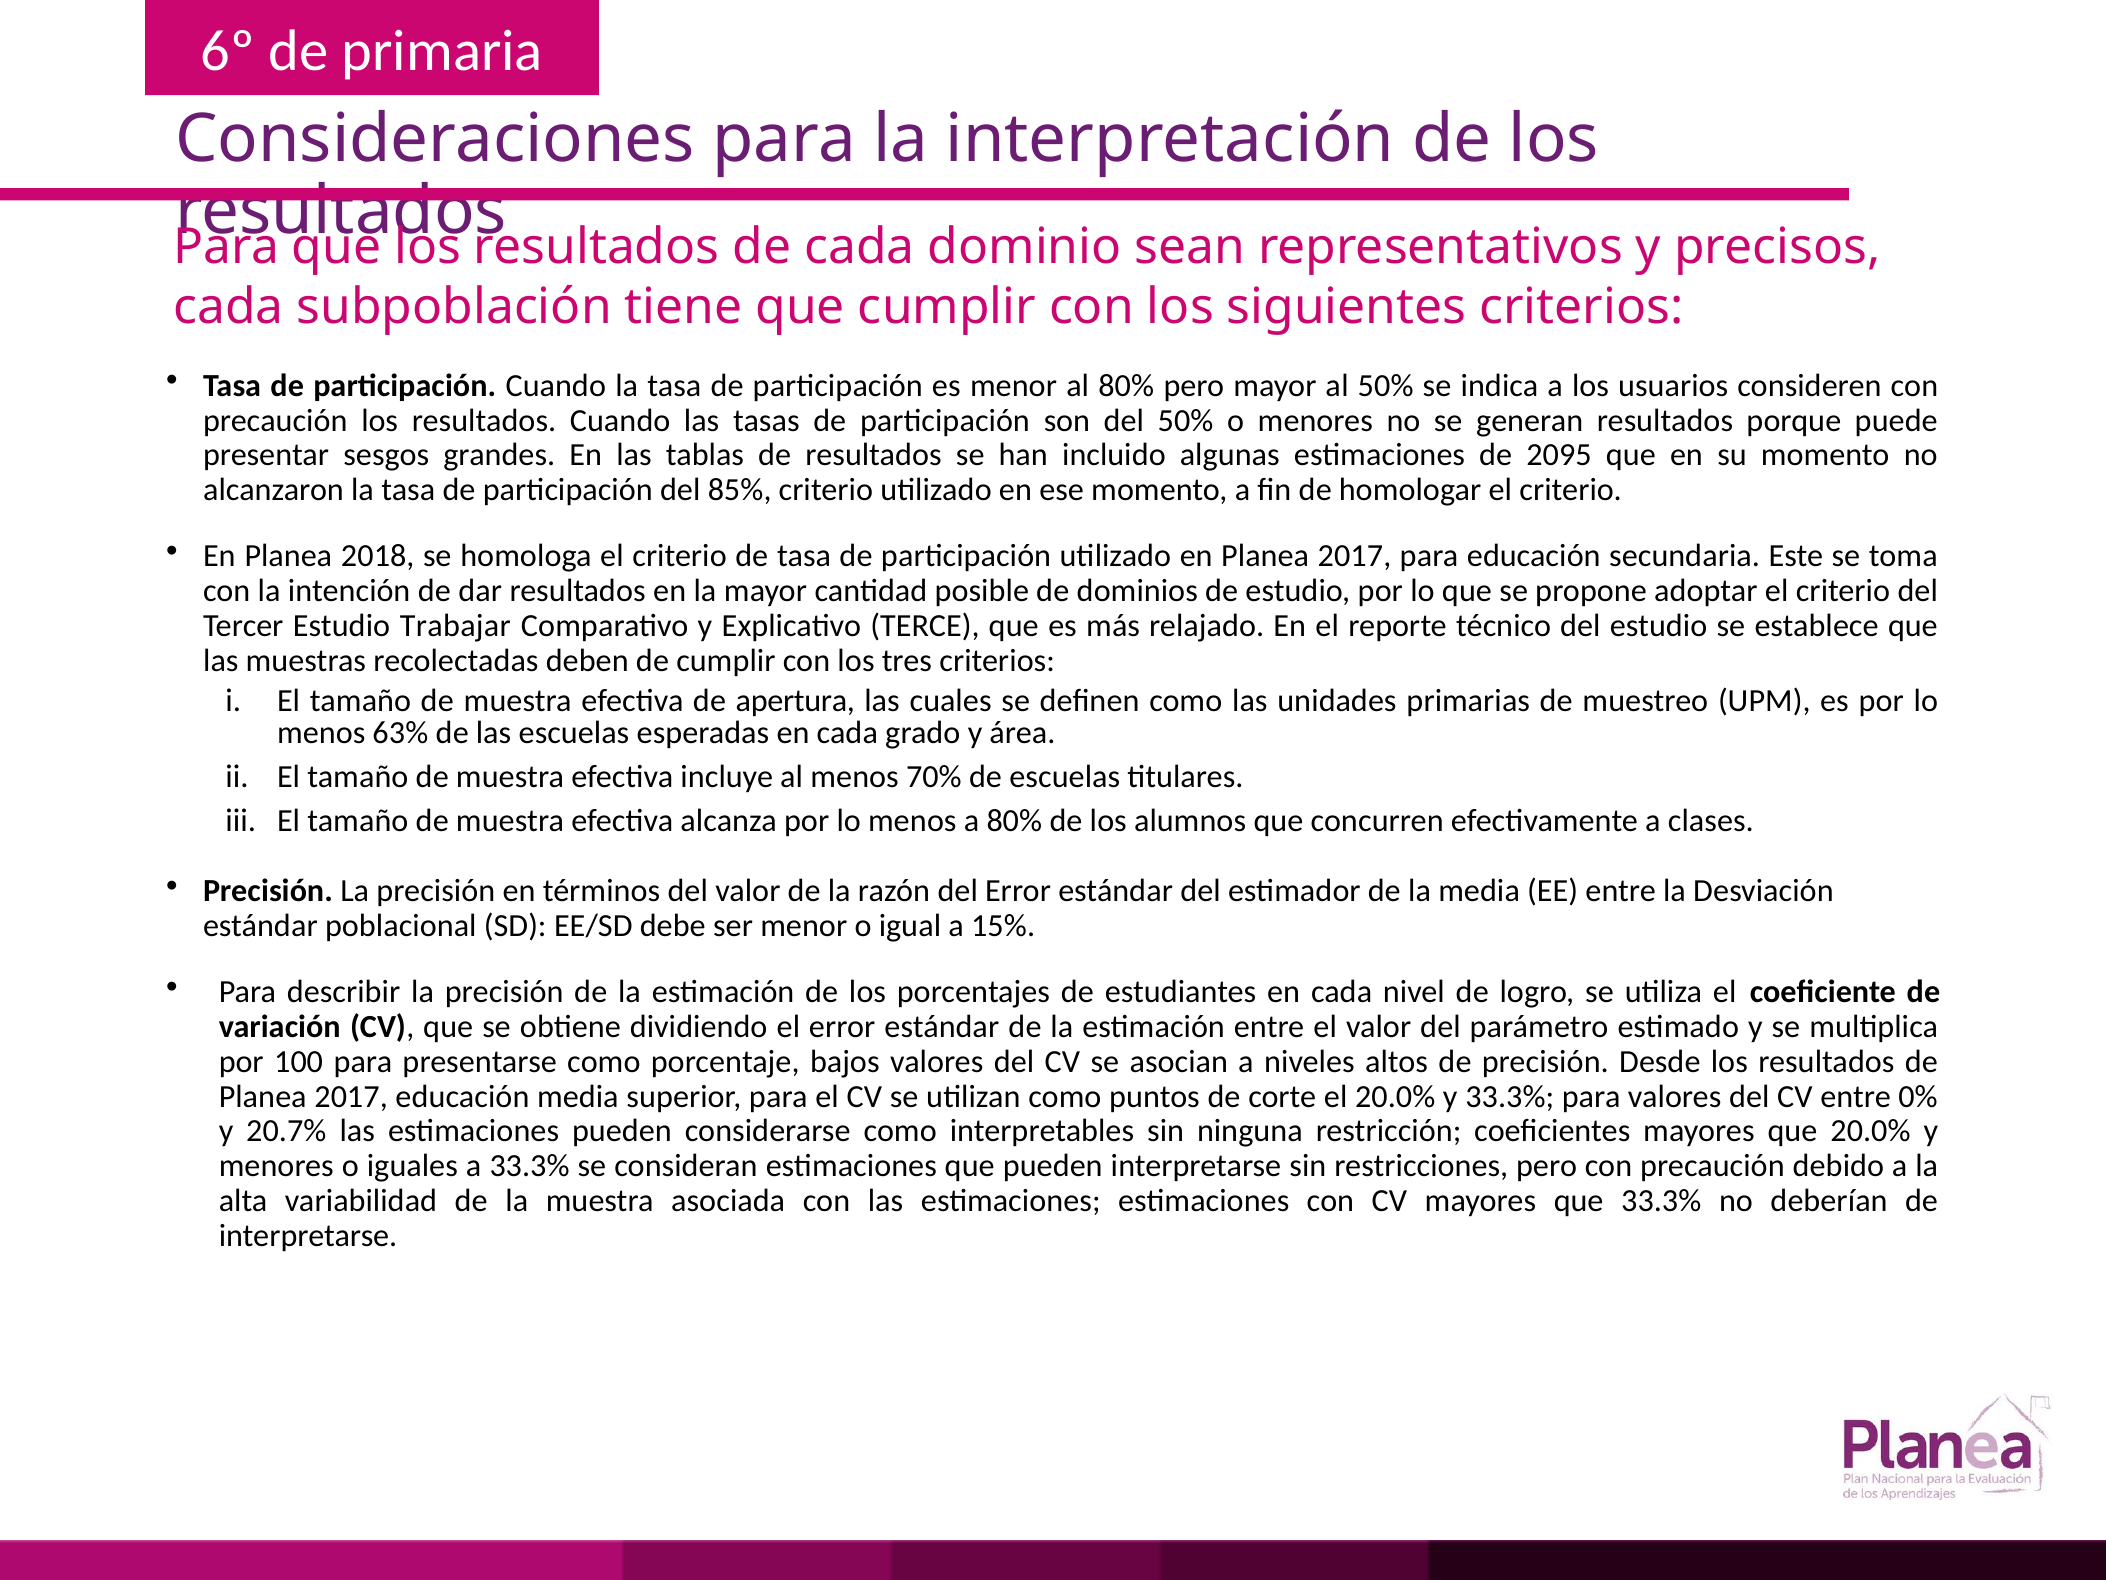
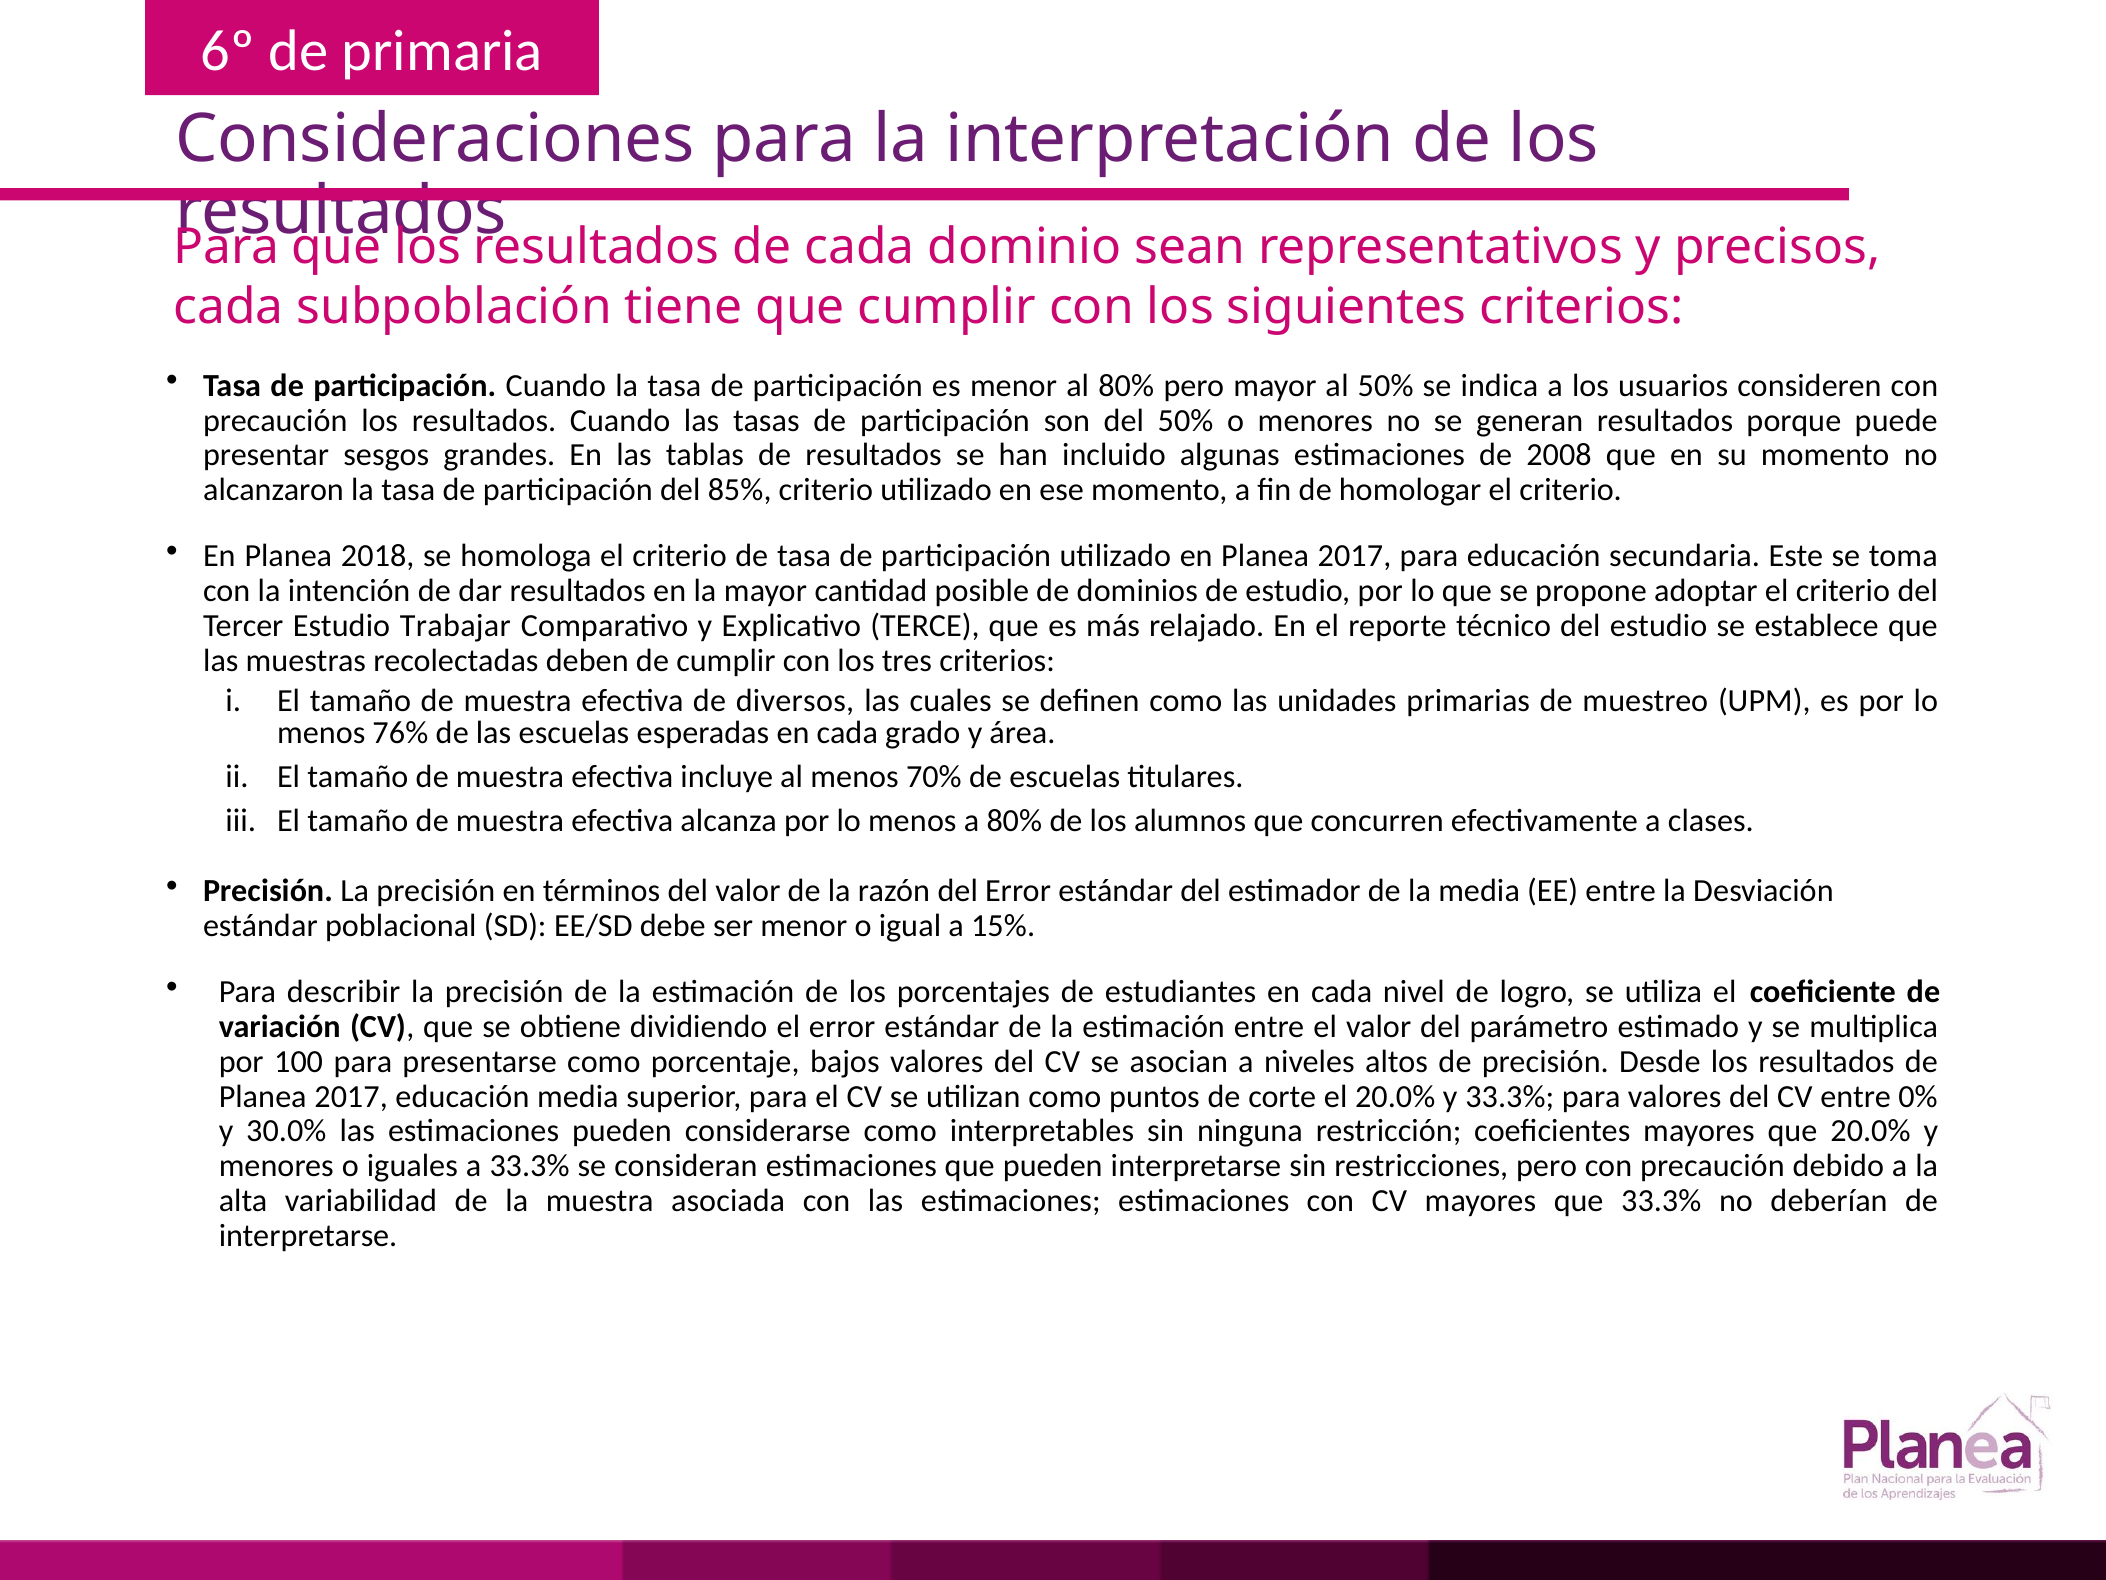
2095: 2095 -> 2008
apertura: apertura -> diversos
63%: 63% -> 76%
20.7%: 20.7% -> 30.0%
